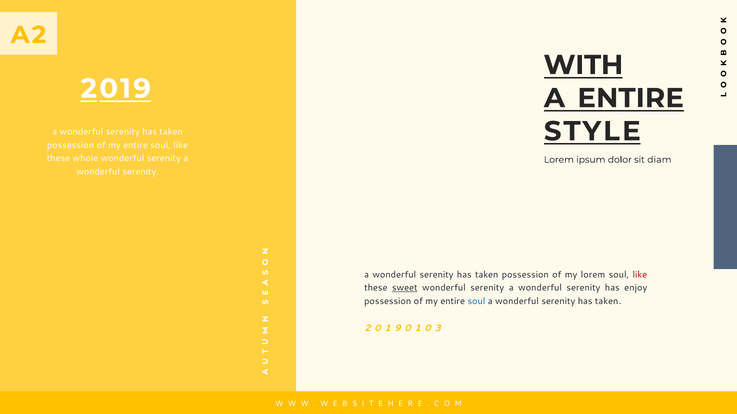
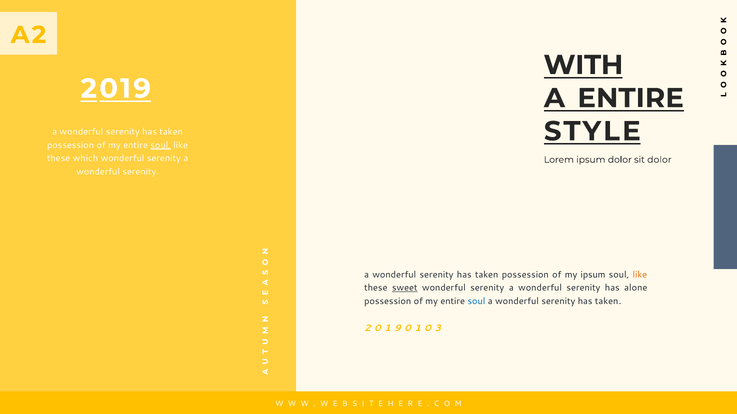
soul at (161, 145) underline: none -> present
whole: whole -> which
sit diam: diam -> dolor
my lorem: lorem -> ipsum
like at (640, 275) colour: red -> orange
enjoy: enjoy -> alone
